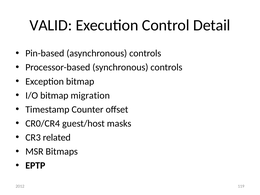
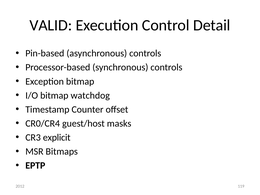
migration: migration -> watchdog
related: related -> explicit
